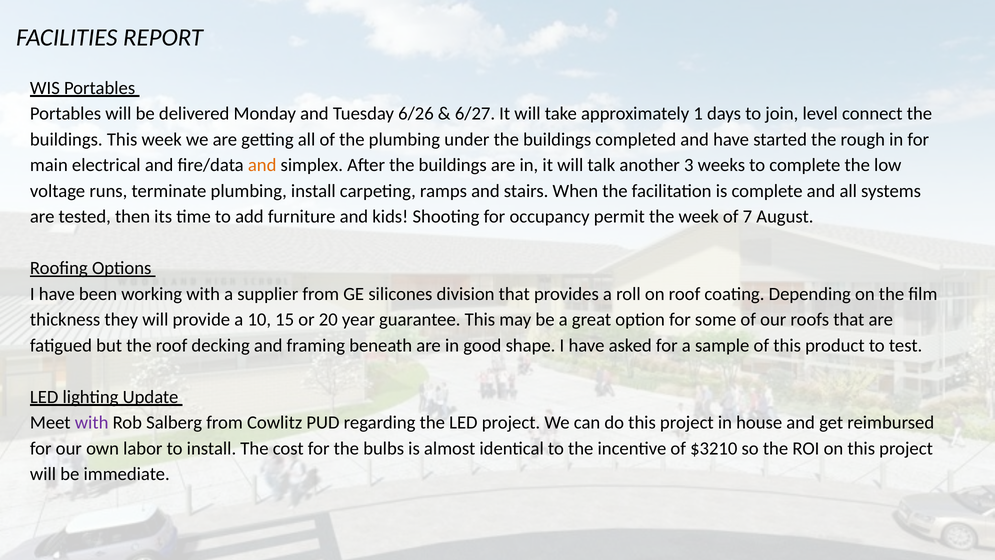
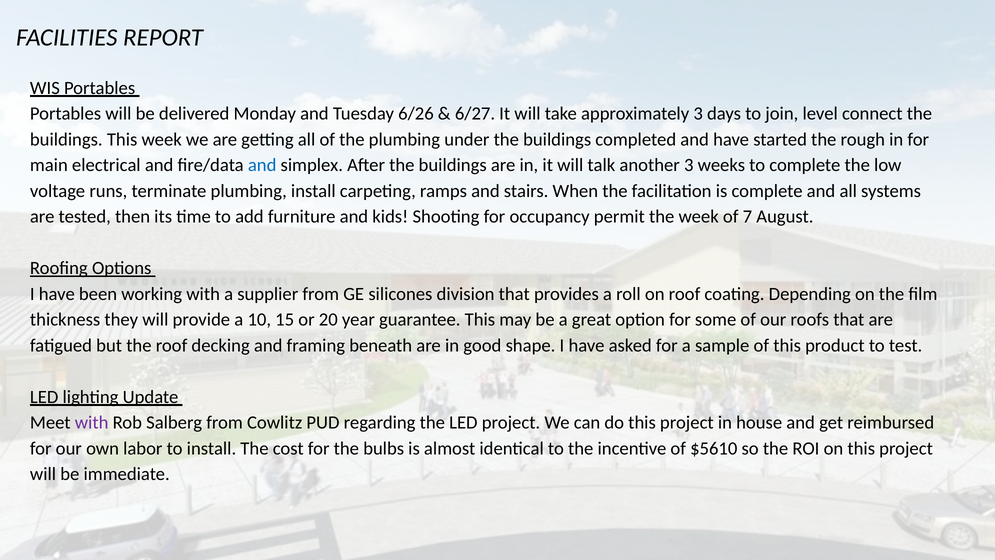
approximately 1: 1 -> 3
and at (262, 165) colour: orange -> blue
$3210: $3210 -> $5610
